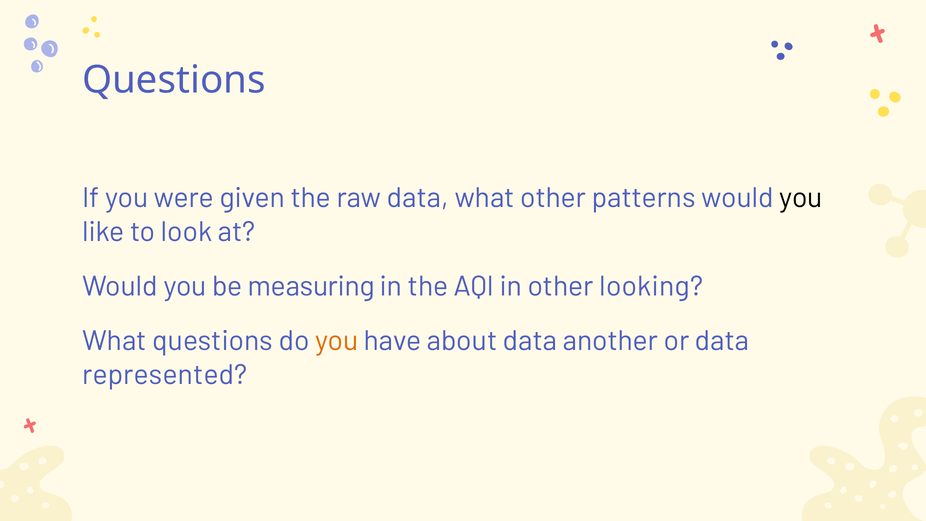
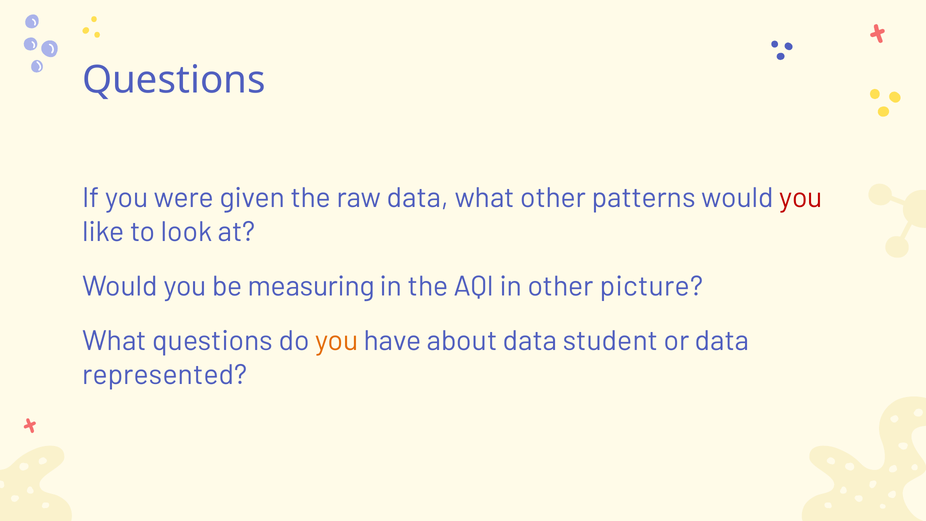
you at (801, 198) colour: black -> red
looking: looking -> picture
another: another -> student
